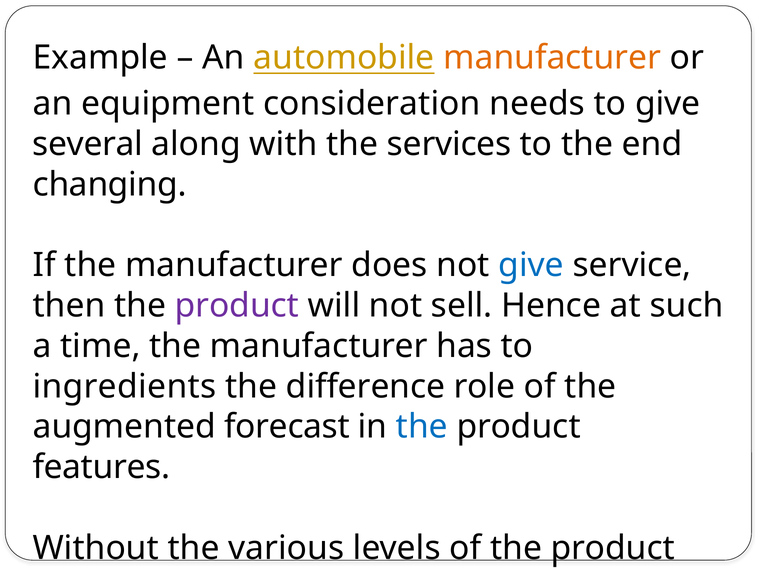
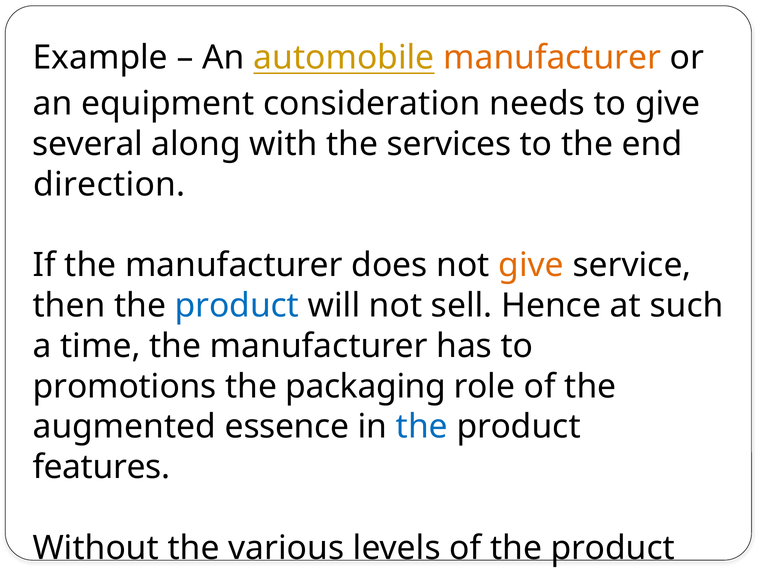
changing: changing -> direction
give at (531, 265) colour: blue -> orange
product at (237, 306) colour: purple -> blue
ingredients: ingredients -> promotions
difference: difference -> packaging
forecast: forecast -> essence
